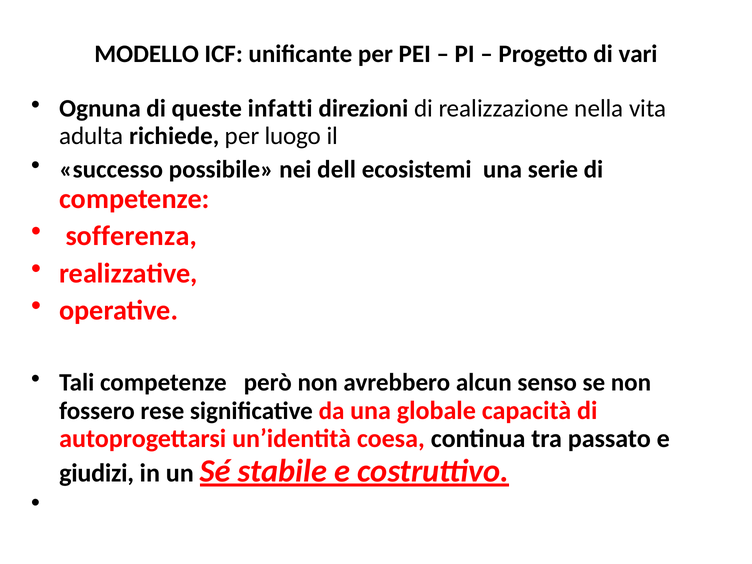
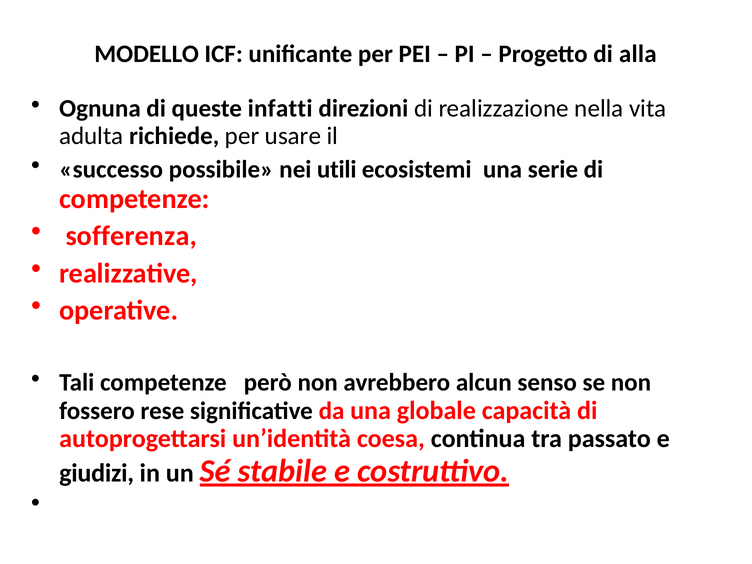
vari: vari -> alla
luogo: luogo -> usare
dell: dell -> utili
